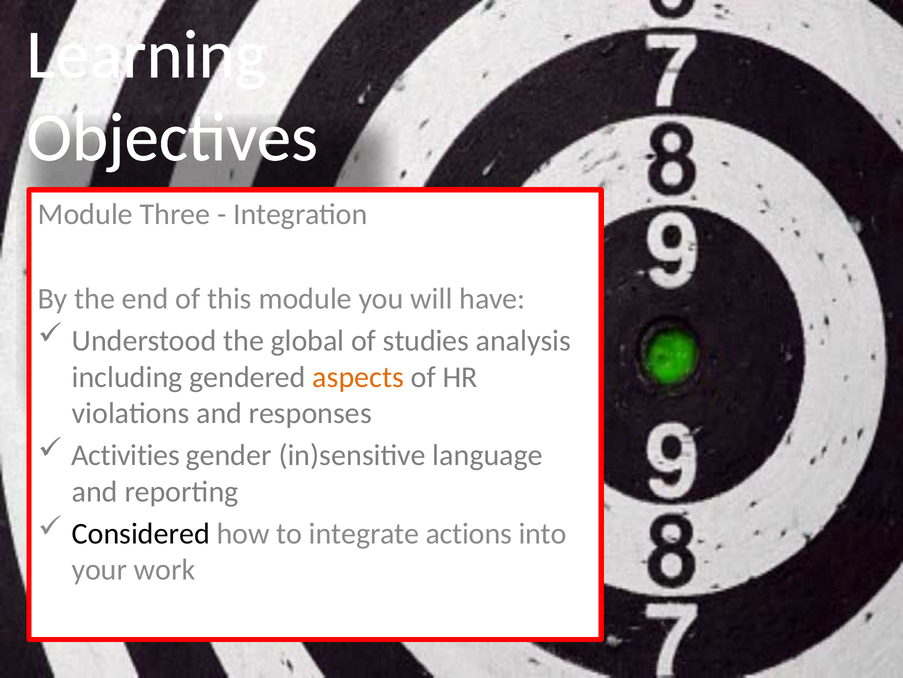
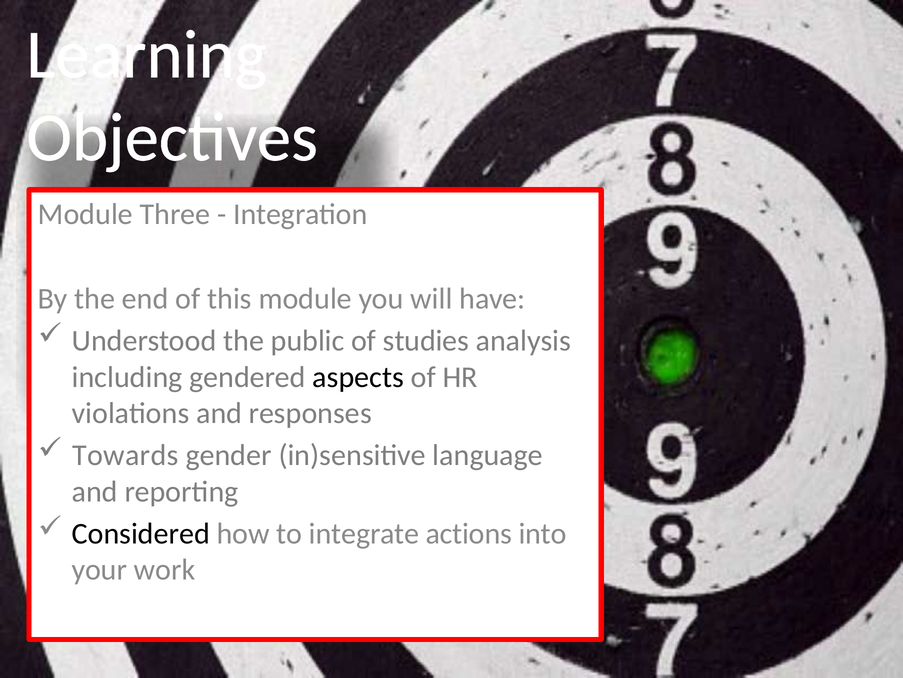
global: global -> public
aspects colour: orange -> black
Activities: Activities -> Towards
